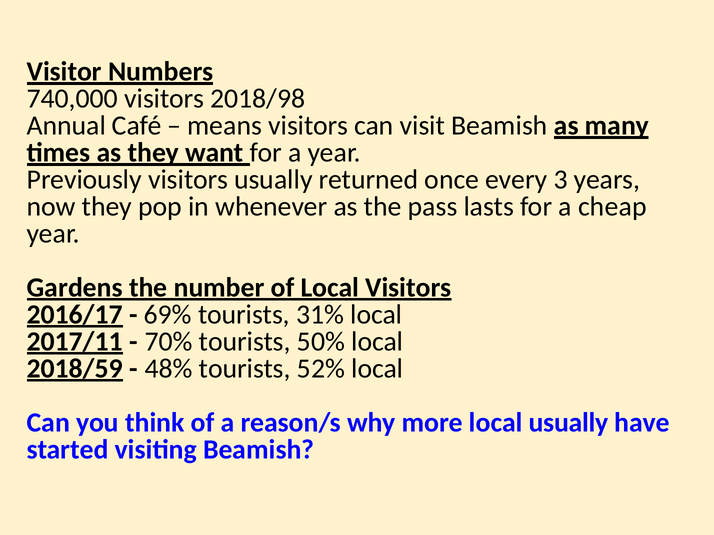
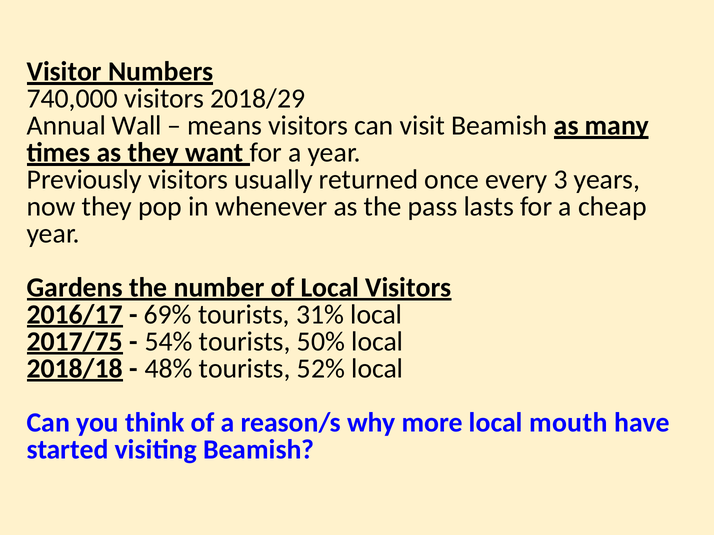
2018/98: 2018/98 -> 2018/29
Café: Café -> Wall
2017/11: 2017/11 -> 2017/75
70%: 70% -> 54%
2018/59: 2018/59 -> 2018/18
local usually: usually -> mouth
